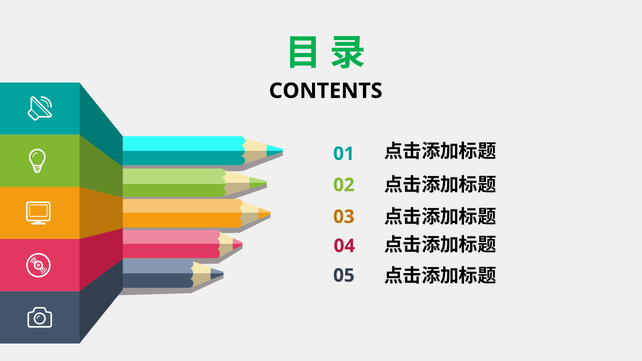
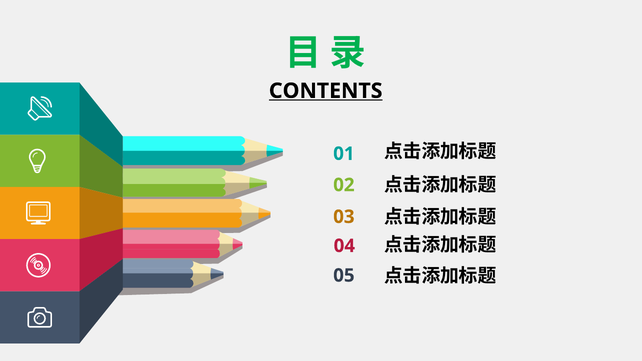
CONTENTS underline: none -> present
